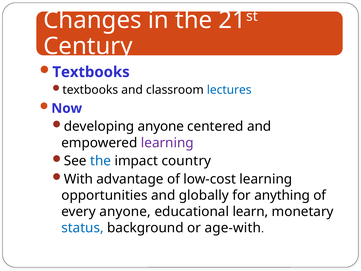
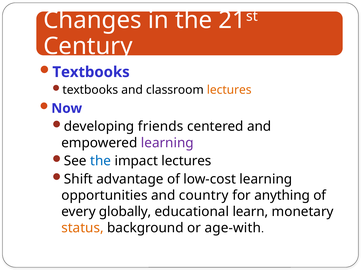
lectures at (229, 90) colour: blue -> orange
developing anyone: anyone -> friends
impact country: country -> lectures
With: With -> Shift
globally: globally -> country
every anyone: anyone -> globally
status colour: blue -> orange
